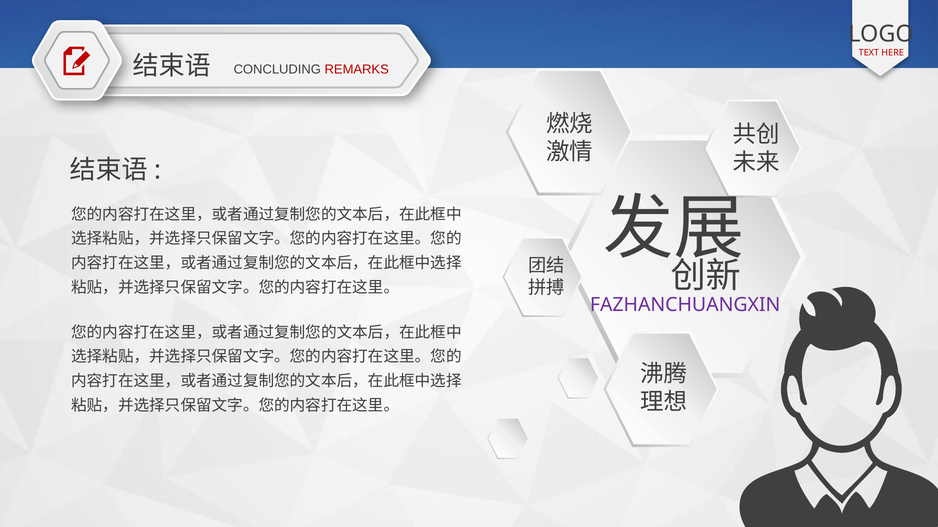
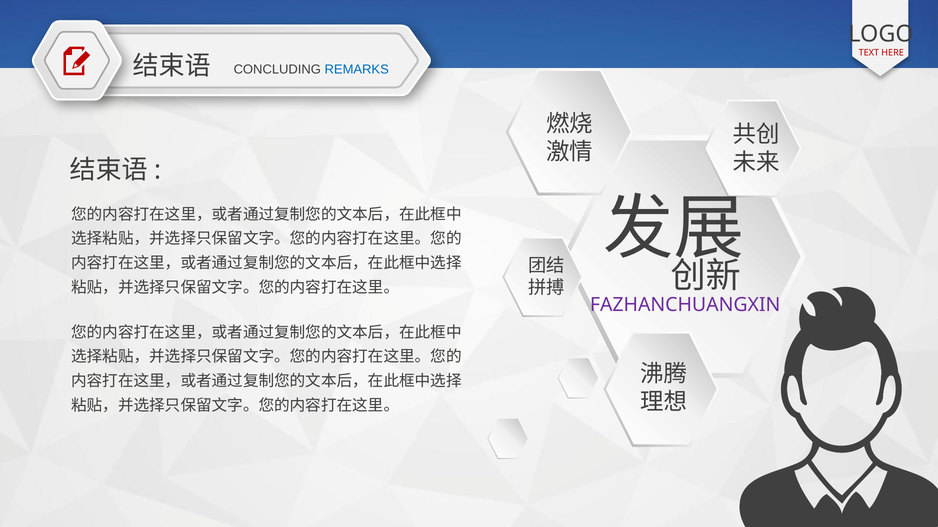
REMARKS colour: red -> blue
